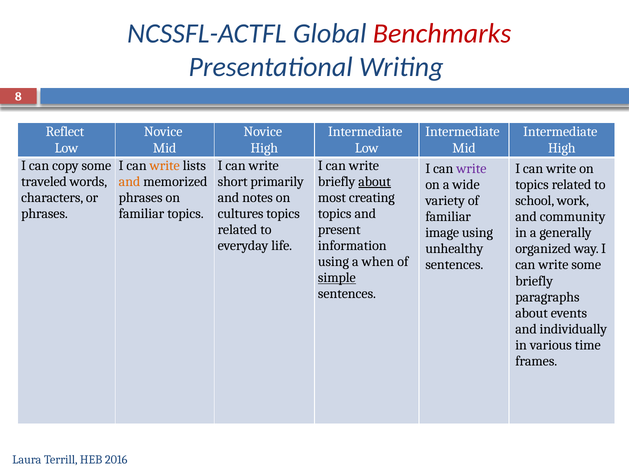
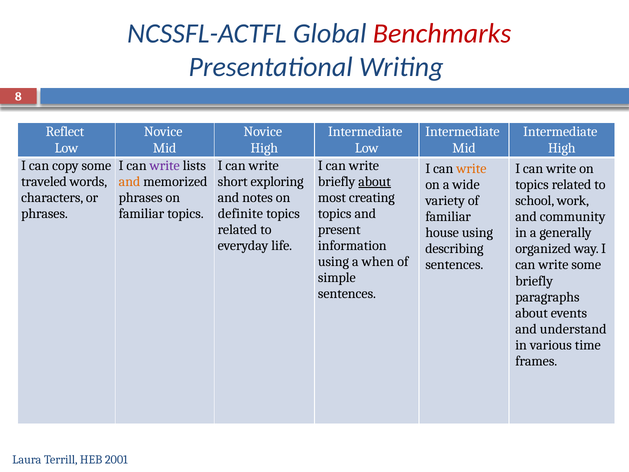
write at (165, 165) colour: orange -> purple
write at (471, 168) colour: purple -> orange
primarily: primarily -> exploring
cultures: cultures -> definite
image: image -> house
unhealthy: unhealthy -> describing
simple underline: present -> none
individually: individually -> understand
2016: 2016 -> 2001
